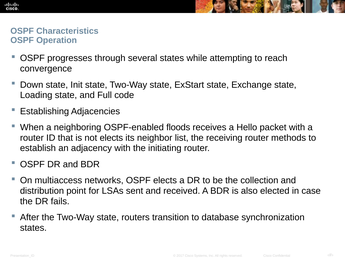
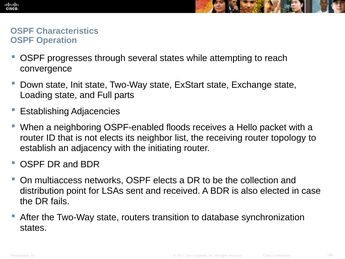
code: code -> parts
methods: methods -> topology
